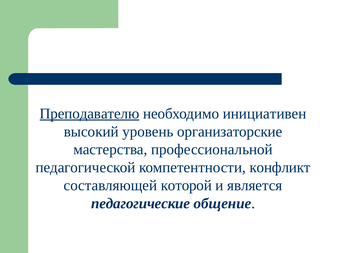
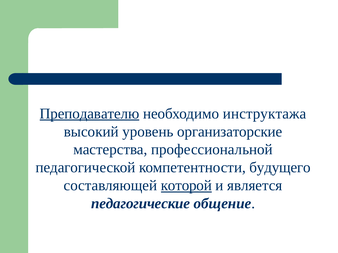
инициативен: инициативен -> инструктажа
конфликт: конфликт -> будущего
которой underline: none -> present
